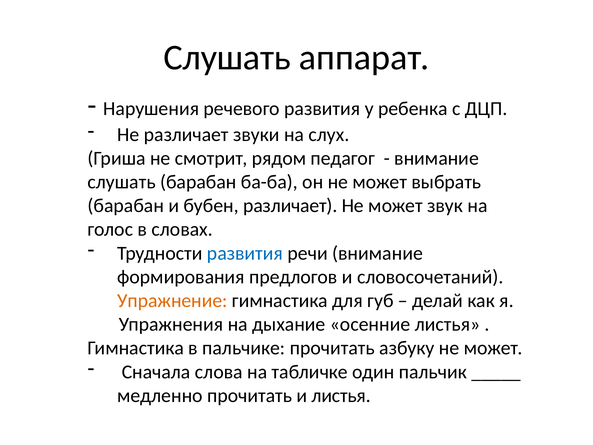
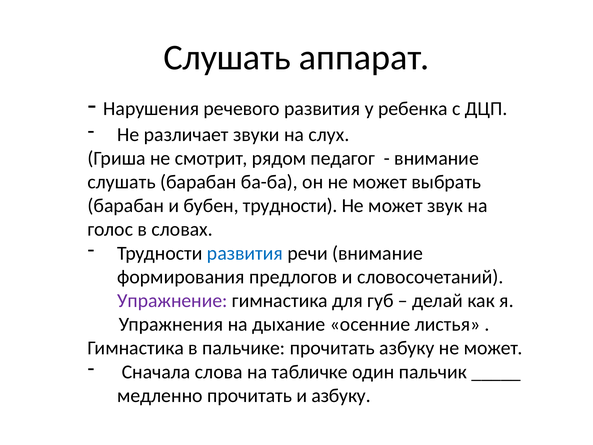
бубен различает: различает -> трудности
Упражнение colour: orange -> purple
и листья: листья -> азбуку
